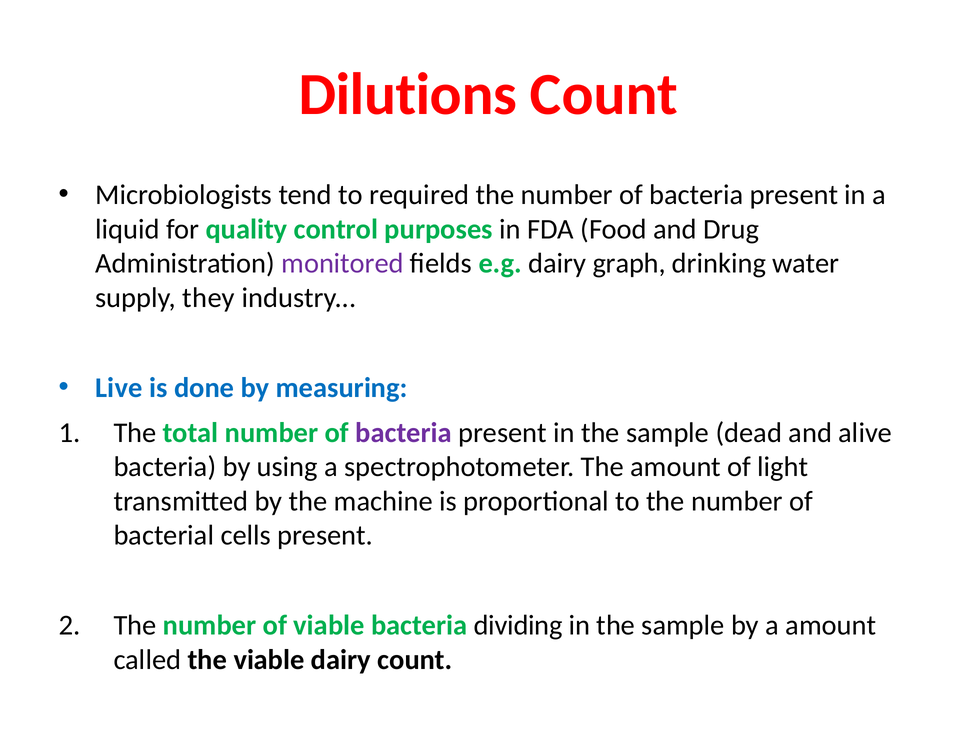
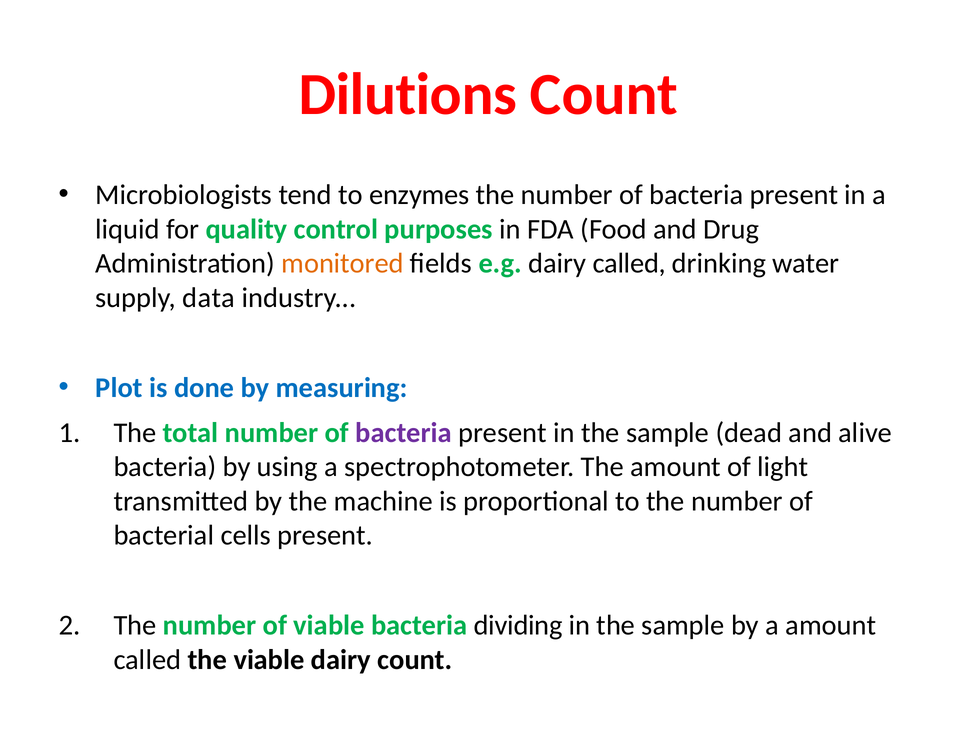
required: required -> enzymes
monitored colour: purple -> orange
dairy graph: graph -> called
they: they -> data
Live: Live -> Plot
